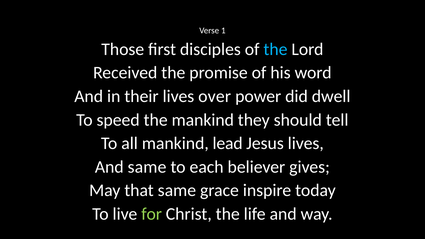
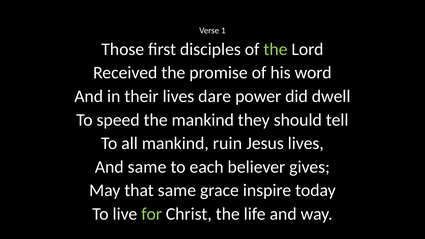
the at (275, 49) colour: light blue -> light green
over: over -> dare
lead: lead -> ruin
